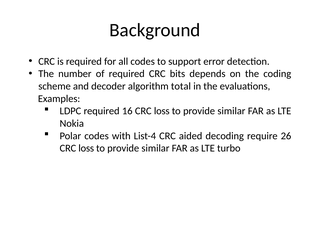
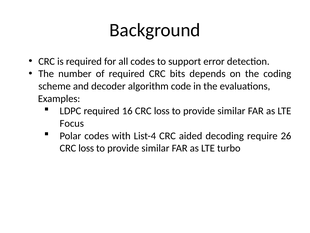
total: total -> code
Nokia: Nokia -> Focus
